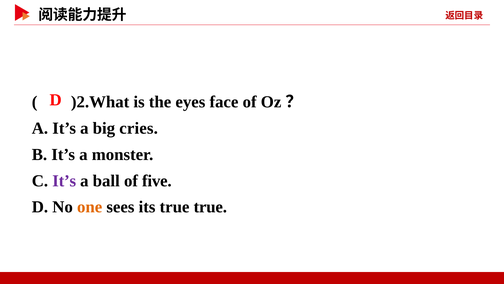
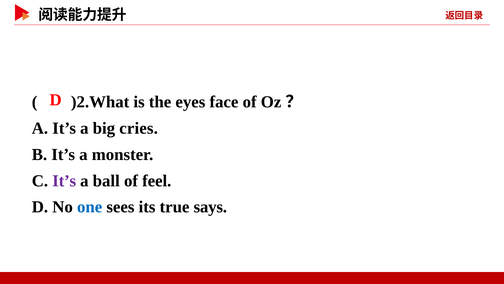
five: five -> feel
one colour: orange -> blue
true true: true -> says
